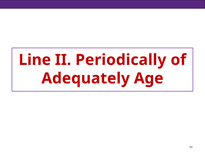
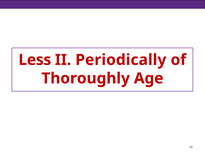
Line: Line -> Less
Adequately: Adequately -> Thoroughly
